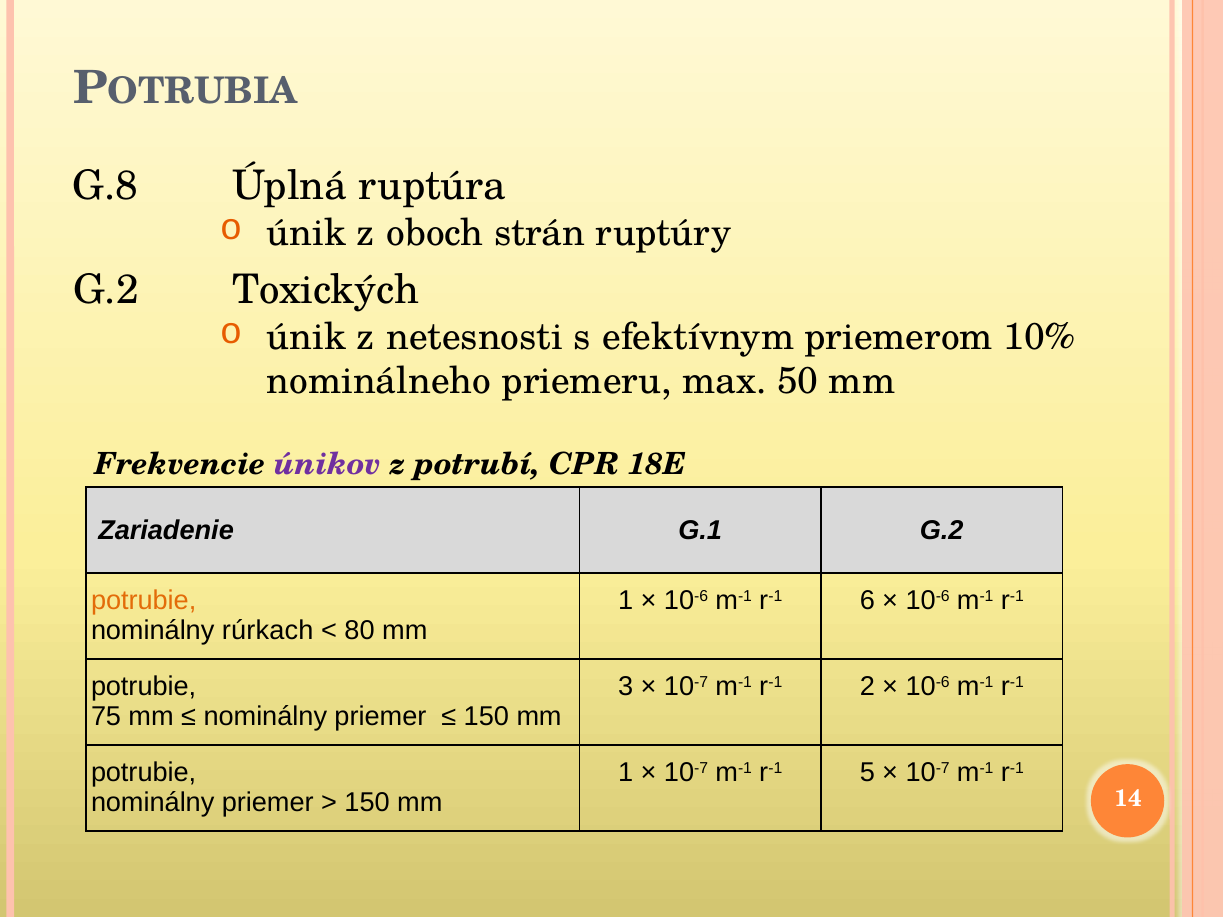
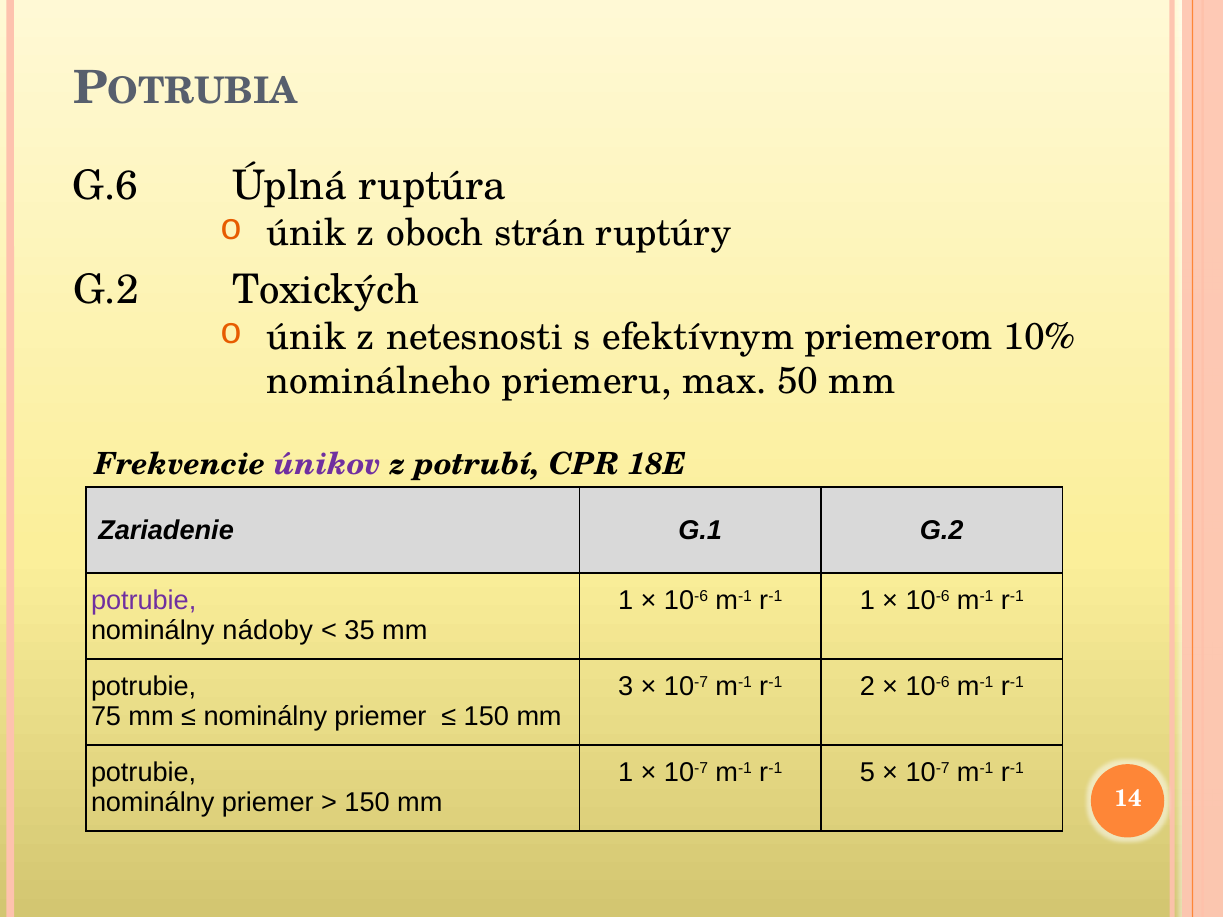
G.8: G.8 -> G.6
potrubie at (144, 601) colour: orange -> purple
r-1 6: 6 -> 1
rúrkach: rúrkach -> nádoby
80: 80 -> 35
